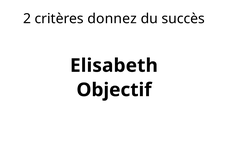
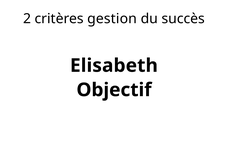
donnez: donnez -> gestion
